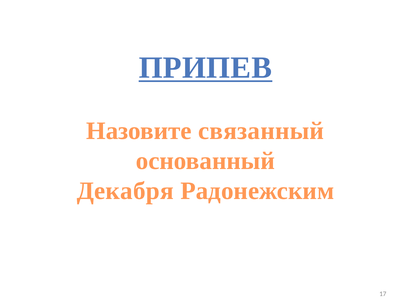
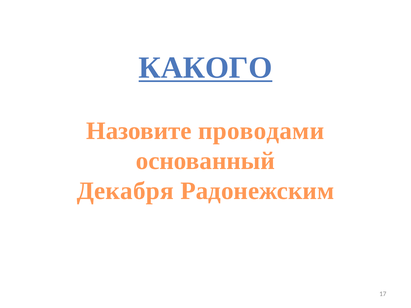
ПРИПЕВ: ПРИПЕВ -> КАКОГО
связанный: связанный -> проводами
